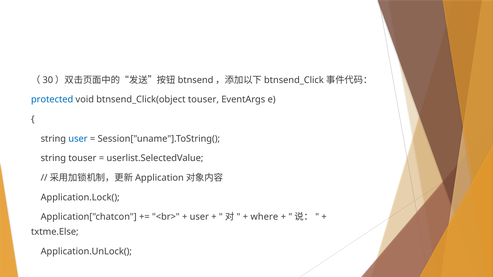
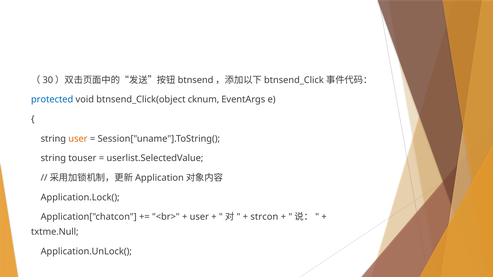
btnsend_Click(object touser: touser -> cknum
user at (78, 139) colour: blue -> orange
where: where -> strcon
txtme.Else: txtme.Else -> txtme.Null
